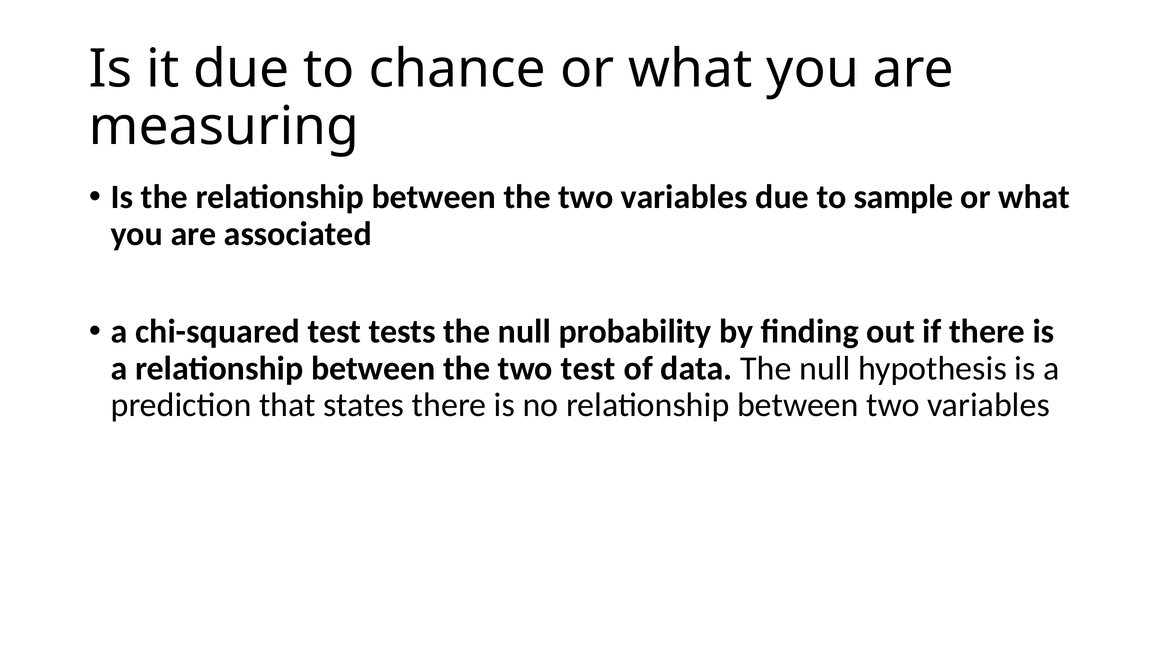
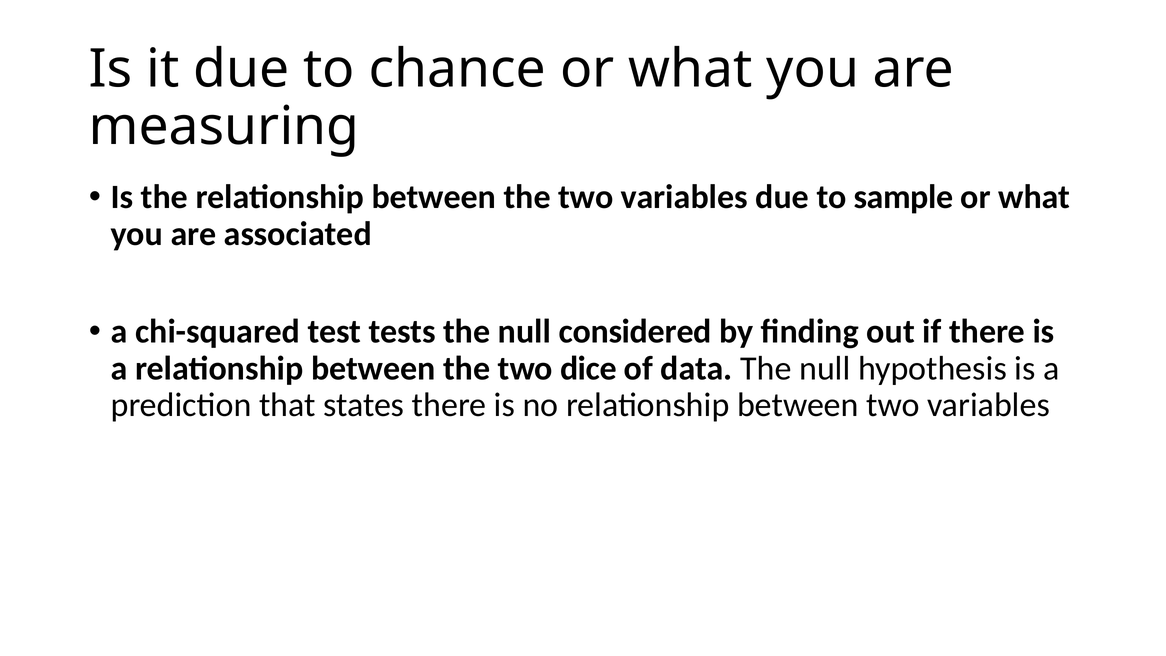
probability: probability -> considered
two test: test -> dice
